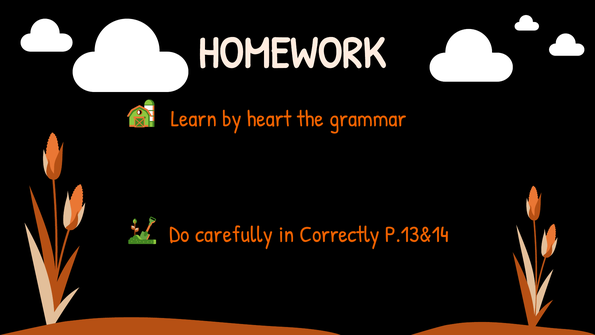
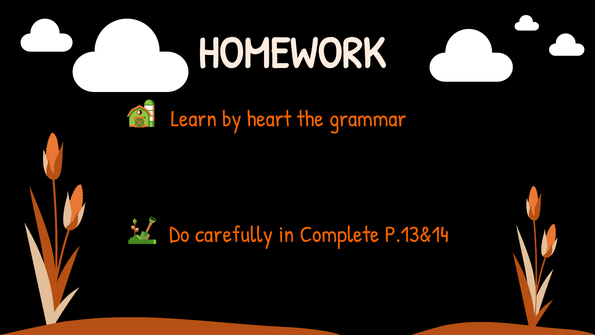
Correctly: Correctly -> Complete
